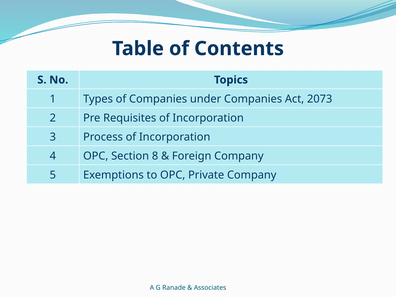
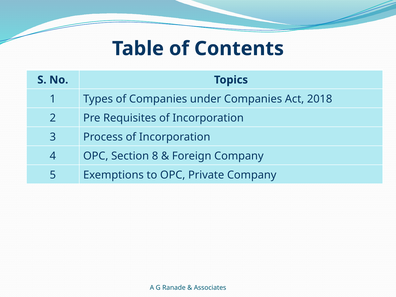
2073: 2073 -> 2018
